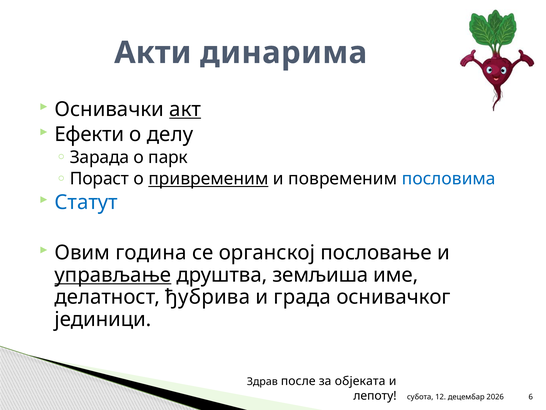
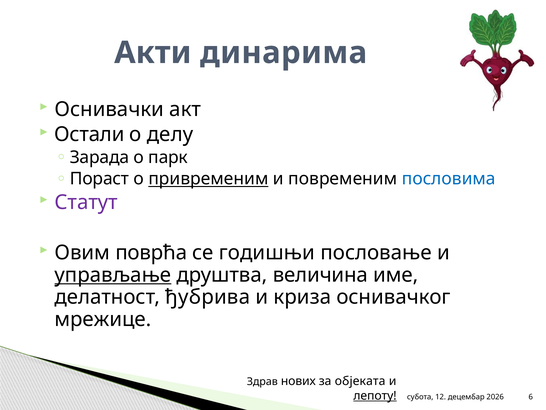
акт underline: present -> none
Ефекти: Ефекти -> Остали
Статут colour: blue -> purple
годинa: годинa -> поврћа
органској: органској -> годишњи
земљиша: земљиша -> величина
града: града -> криза
јединици: јединици -> мрежице
после: после -> нових
лепоту underline: none -> present
